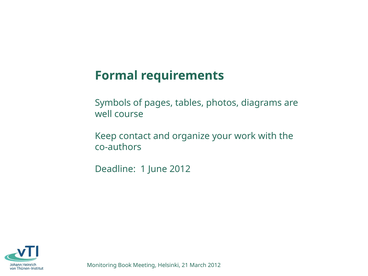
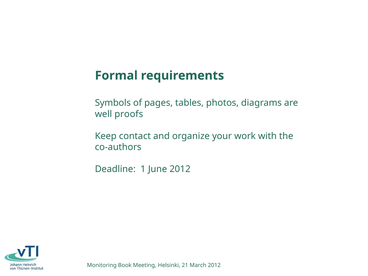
course: course -> proofs
